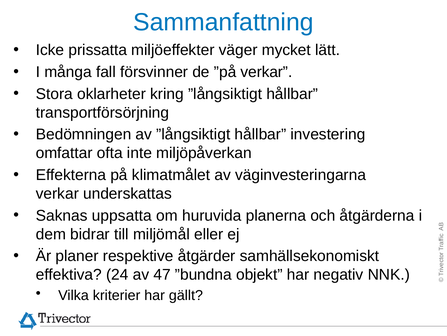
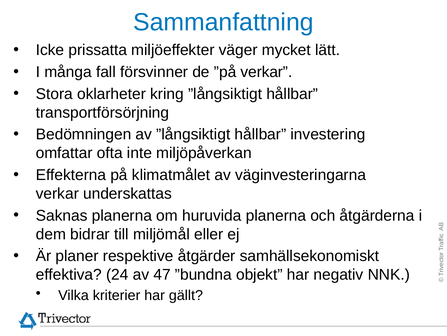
Saknas uppsatta: uppsatta -> planerna
